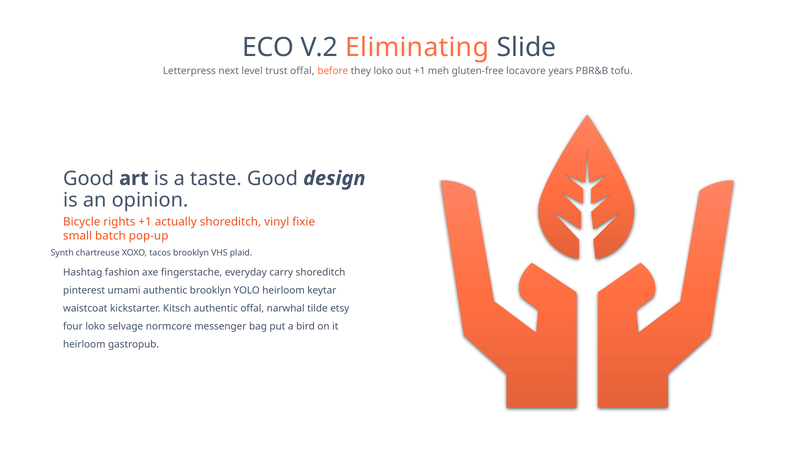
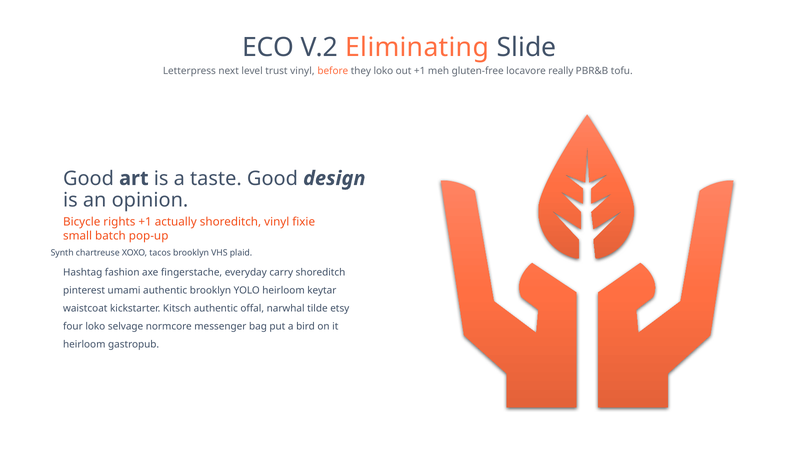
trust offal: offal -> vinyl
years: years -> really
